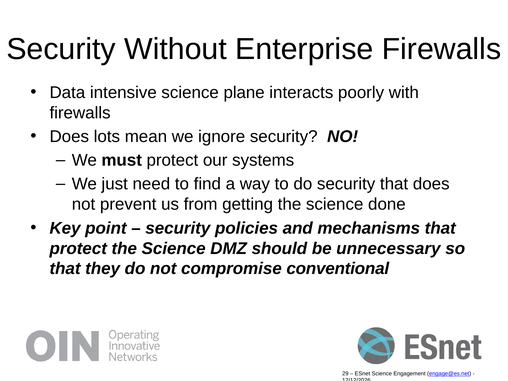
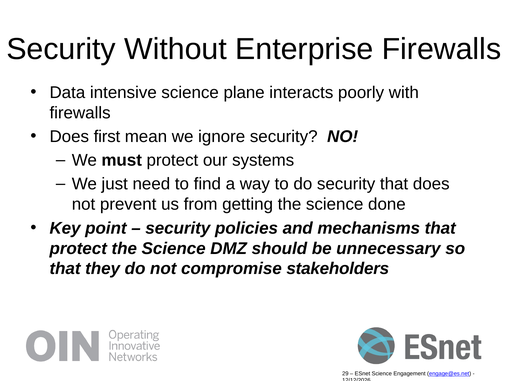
lots: lots -> first
conventional: conventional -> stakeholders
